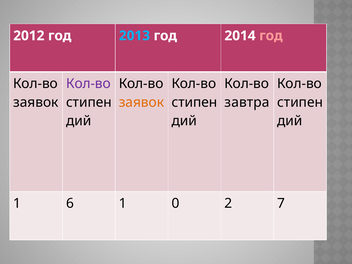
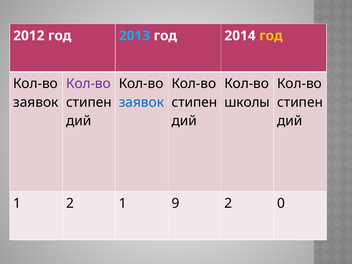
год at (271, 36) colour: pink -> yellow
заявок at (141, 102) colour: orange -> blue
завтра: завтра -> школы
1 6: 6 -> 2
0: 0 -> 9
7: 7 -> 0
